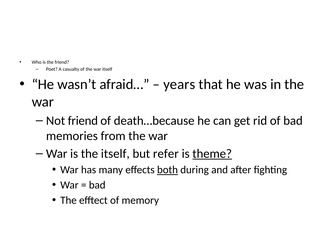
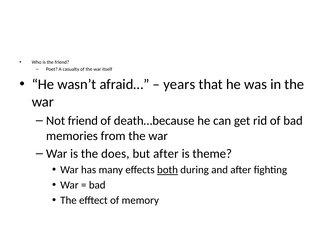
the itself: itself -> does
but refer: refer -> after
theme underline: present -> none
